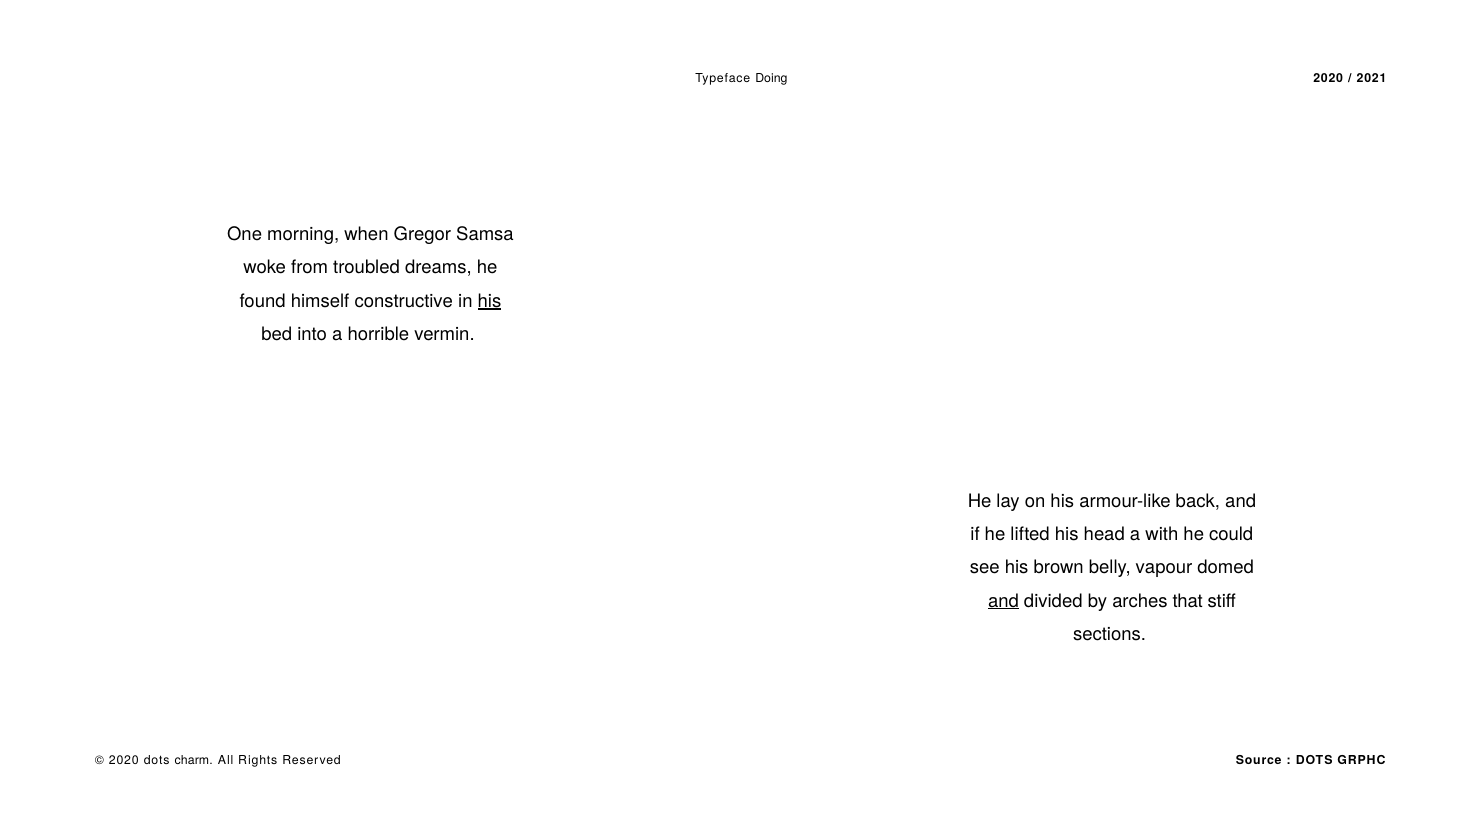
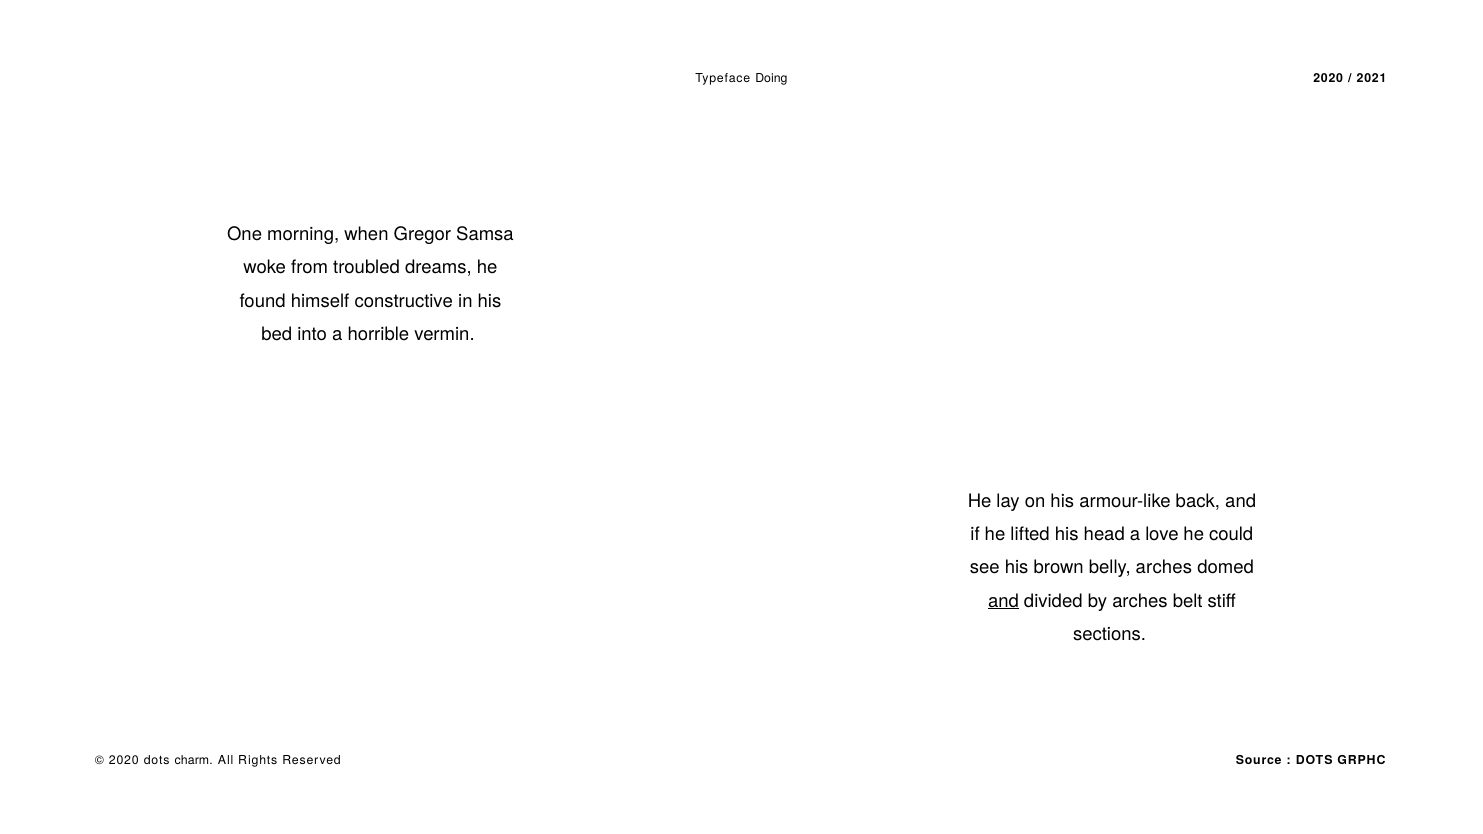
his at (489, 301) underline: present -> none
with: with -> love
belly vapour: vapour -> arches
that: that -> belt
